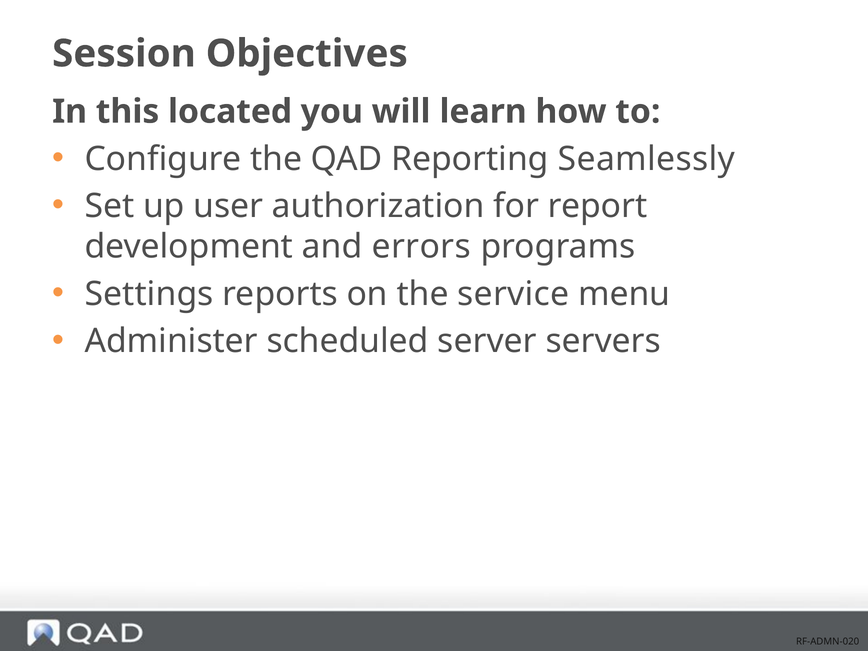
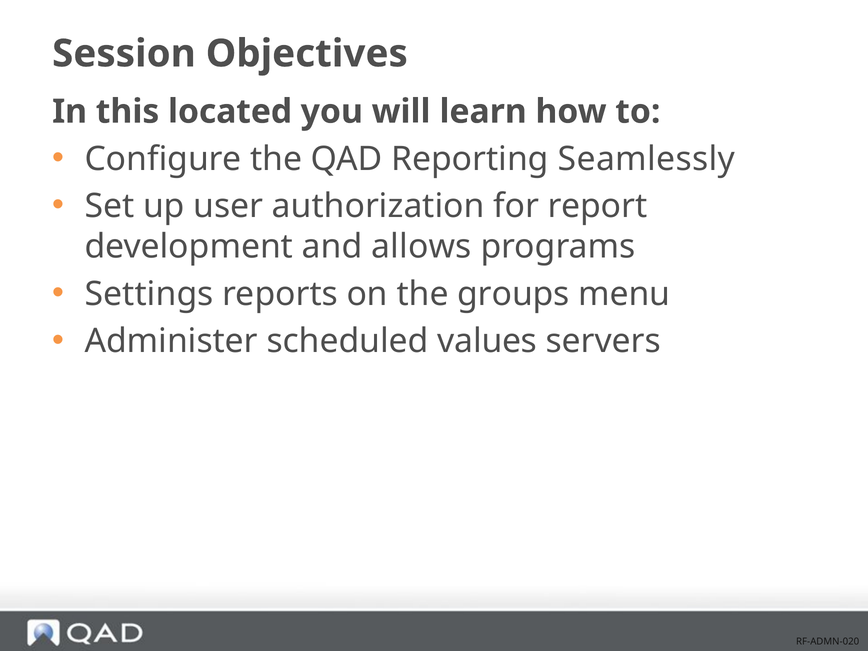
errors: errors -> allows
service: service -> groups
server: server -> values
